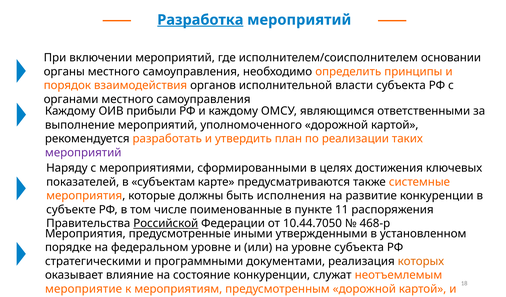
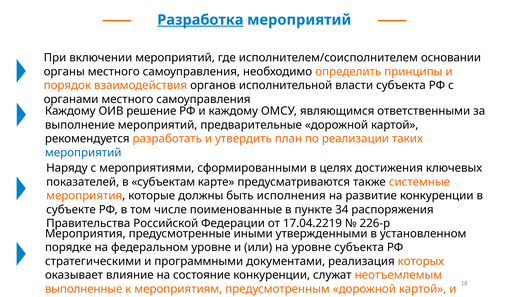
прибыли: прибыли -> решение
уполномоченного: уполномоченного -> предварительные
мероприятий at (83, 153) colour: purple -> blue
11: 11 -> 34
Российской underline: present -> none
10.44.7050: 10.44.7050 -> 17.04.2219
468-р: 468-р -> 226-р
мероприятие: мероприятие -> выполненные
